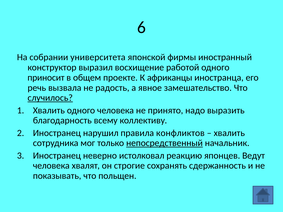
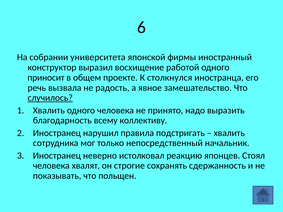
африканцы: африканцы -> столкнулся
конфликтов: конфликтов -> подстригать
непосредственный underline: present -> none
Ведут: Ведут -> Стоял
